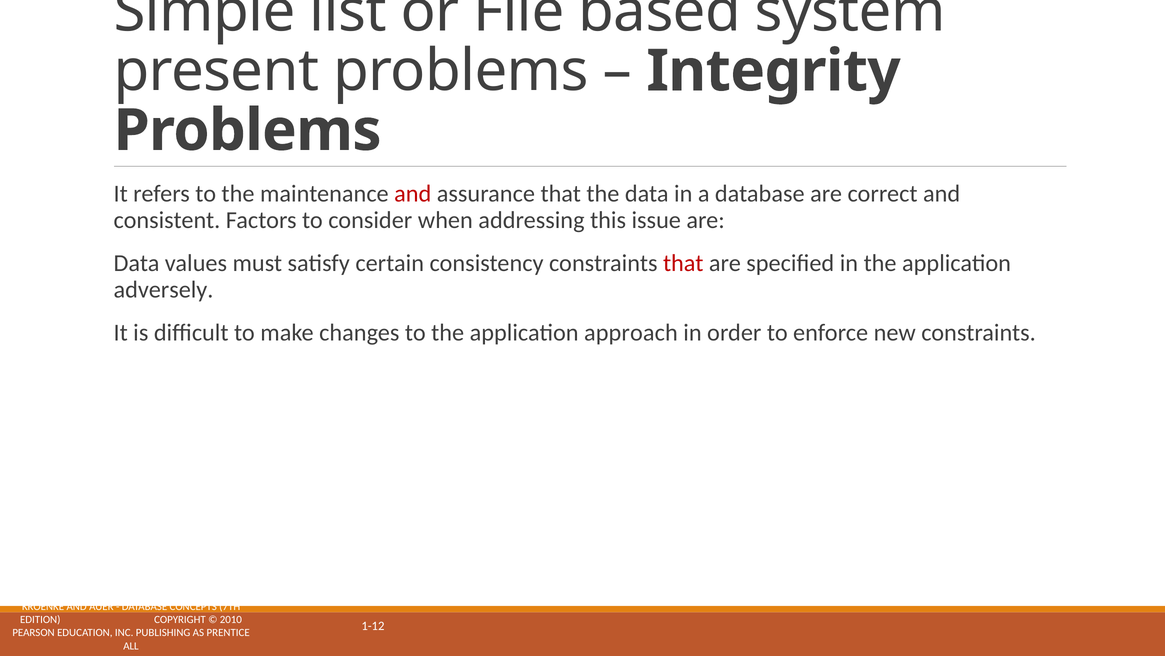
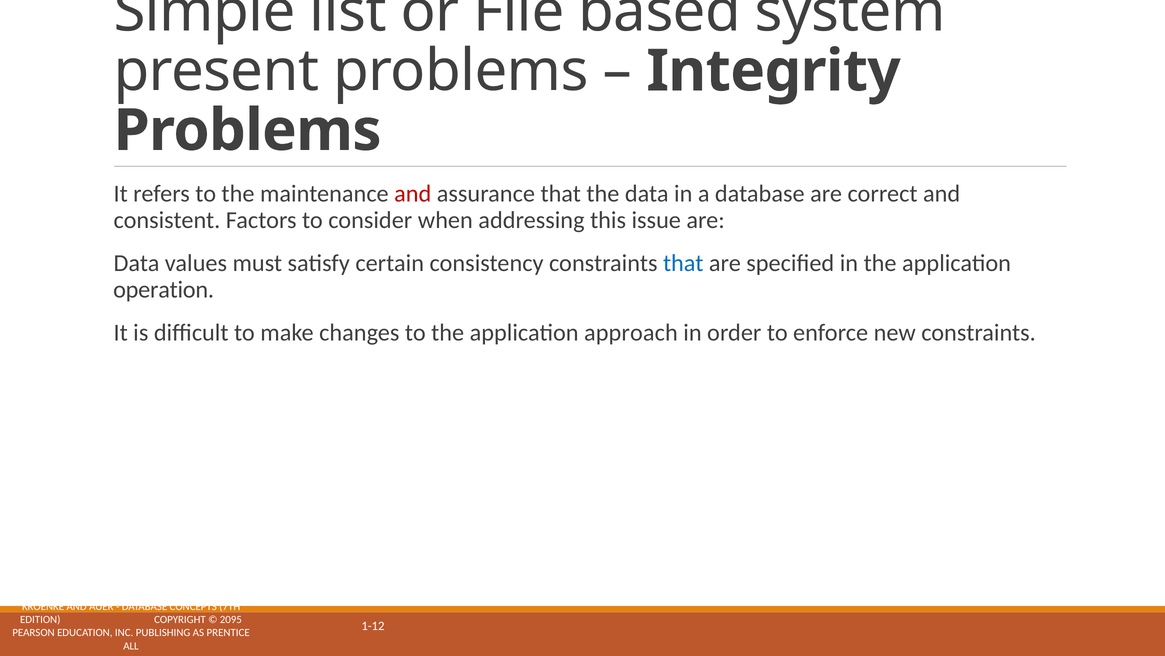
that at (683, 263) colour: red -> blue
adversely: adversely -> operation
2010: 2010 -> 2095
